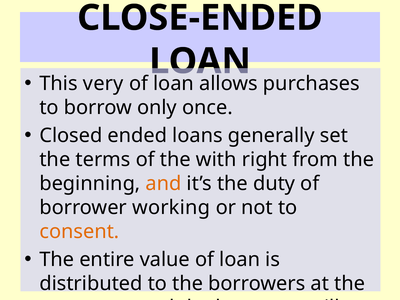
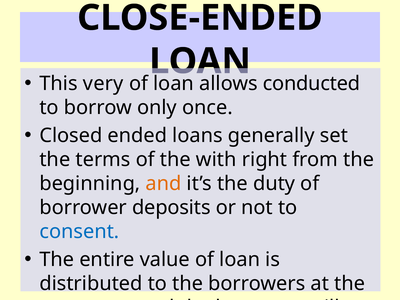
purchases: purchases -> conducted
working: working -> deposits
consent colour: orange -> blue
